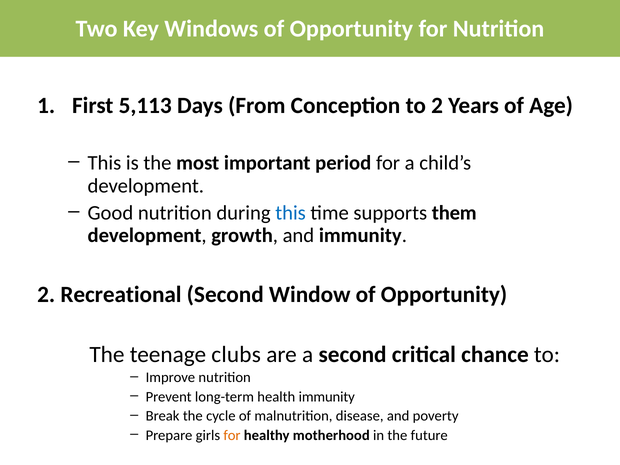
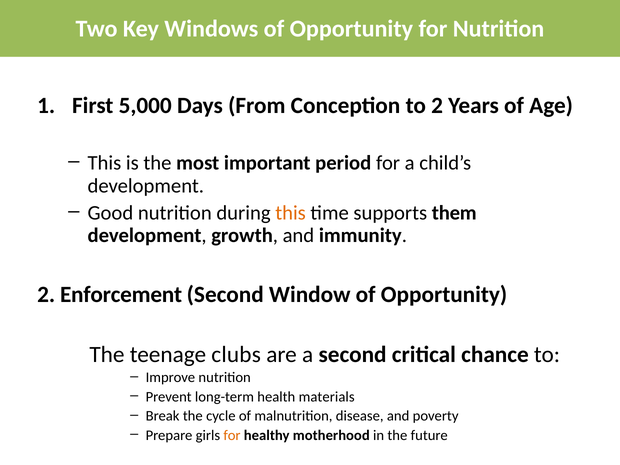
5,113: 5,113 -> 5,000
this at (291, 213) colour: blue -> orange
Recreational: Recreational -> Enforcement
health immunity: immunity -> materials
